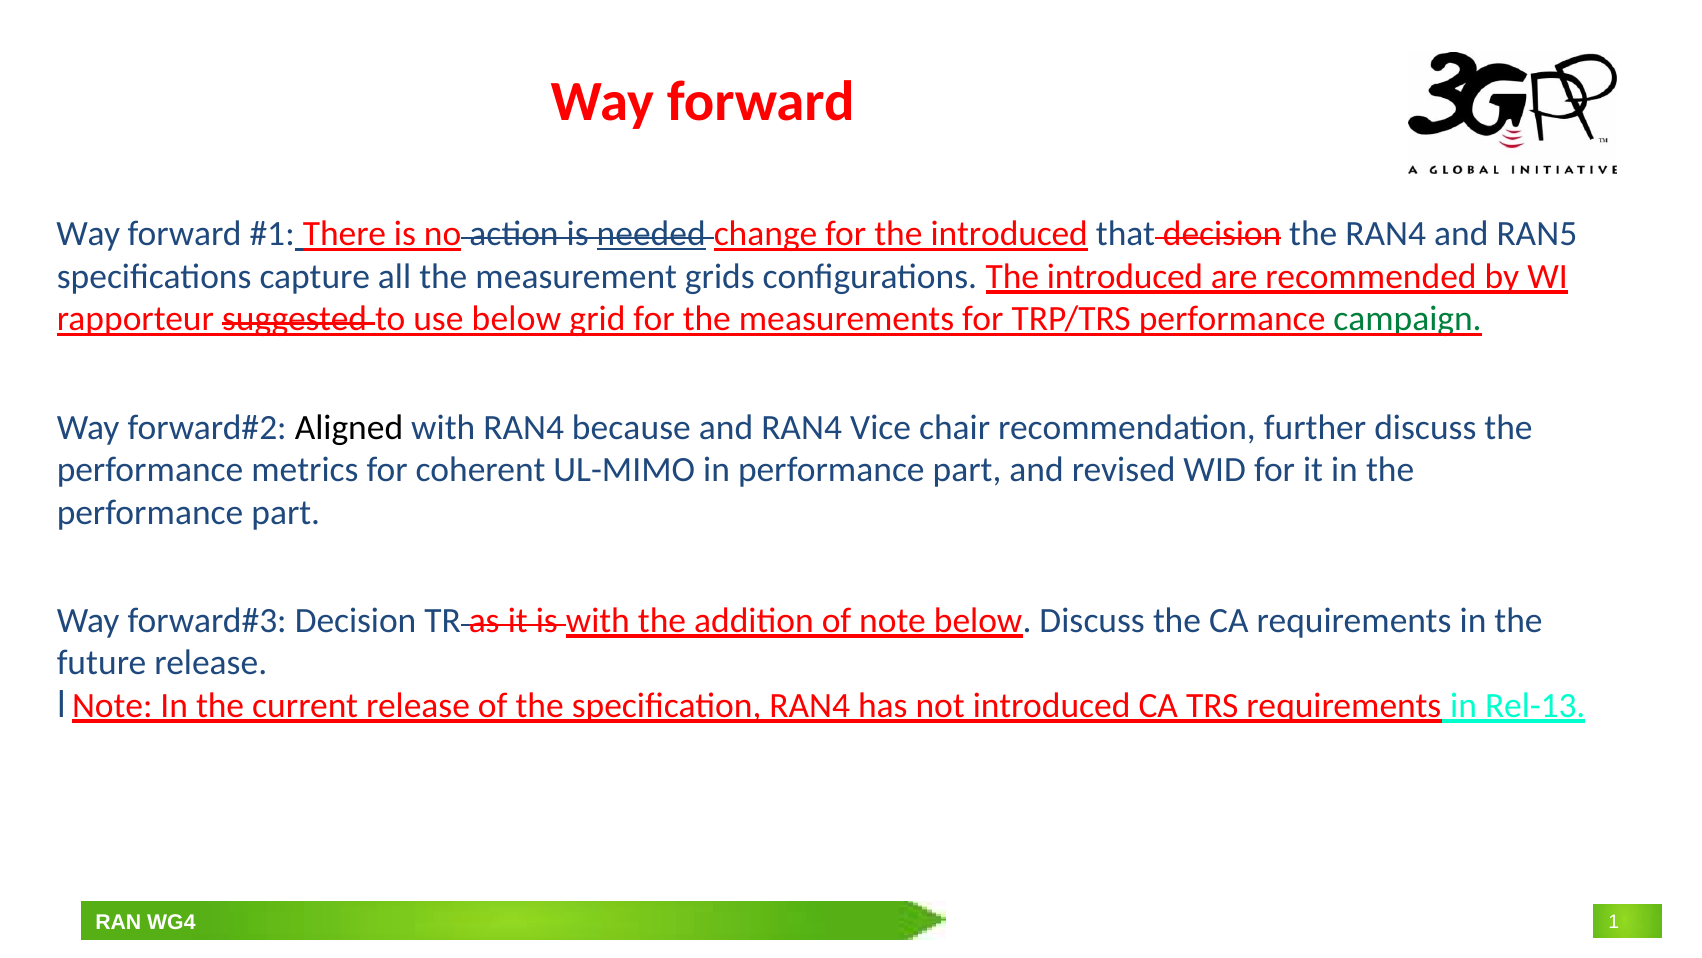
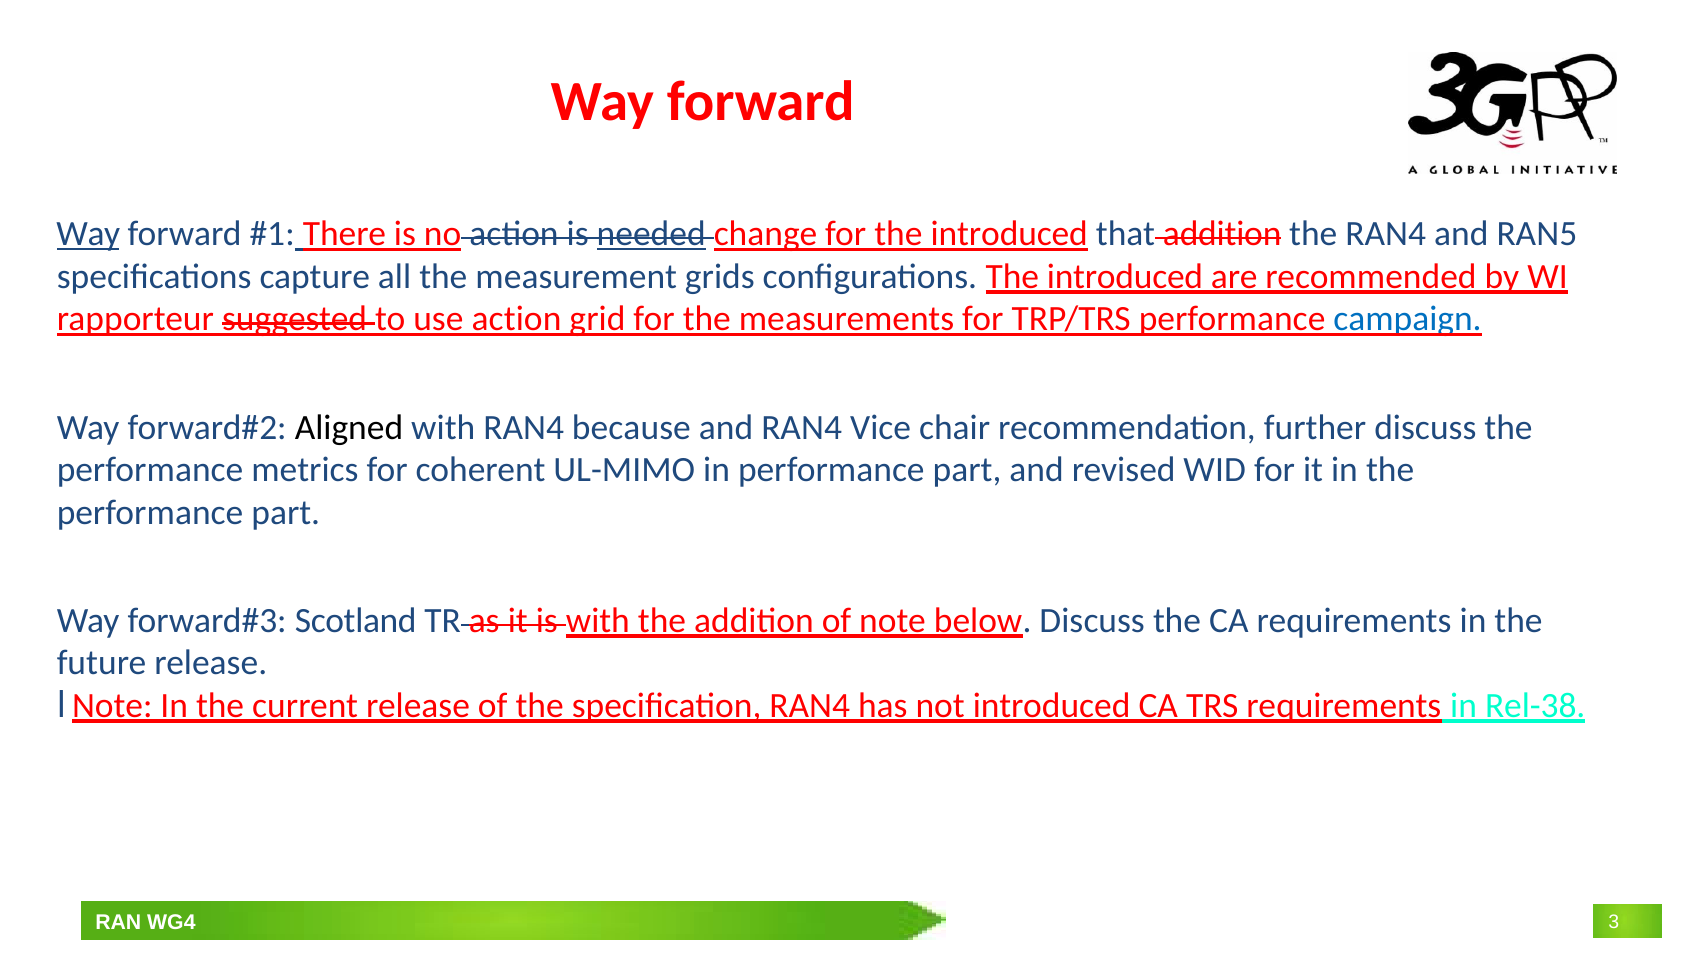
Way at (88, 234) underline: none -> present
that decision: decision -> addition
use below: below -> action
campaign colour: green -> blue
Decision at (356, 620): Decision -> Scotland
Rel-13: Rel-13 -> Rel-38
1: 1 -> 3
